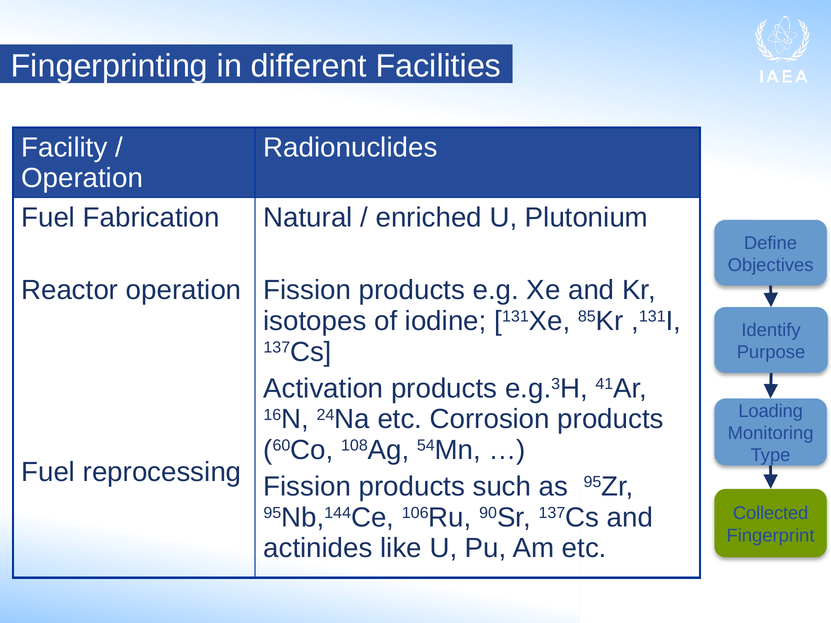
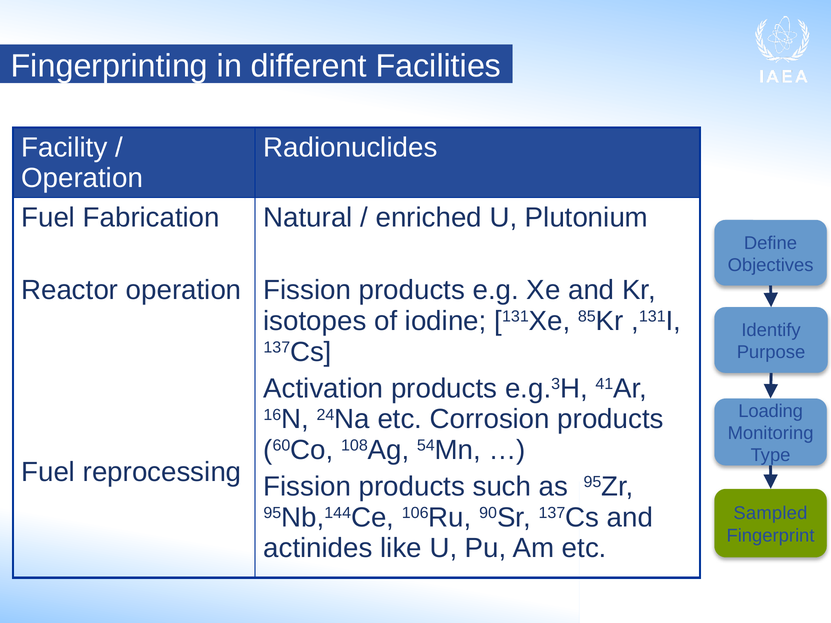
Collected: Collected -> Sampled
